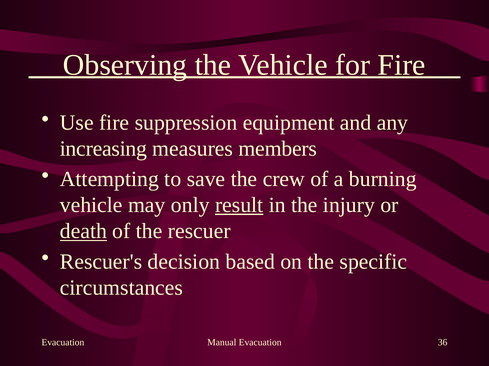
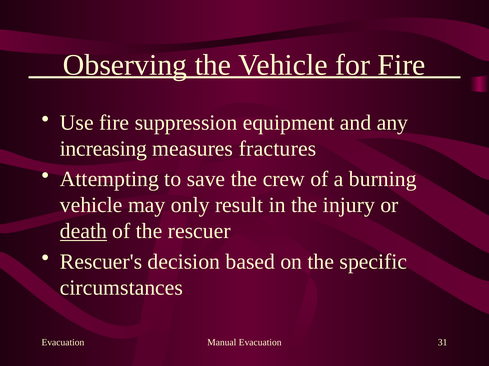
members: members -> fractures
result underline: present -> none
36: 36 -> 31
